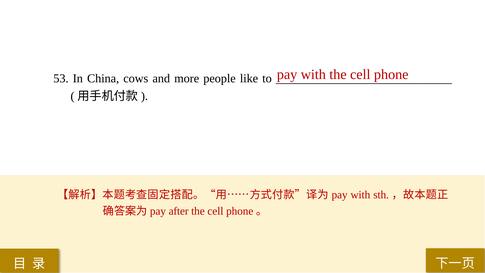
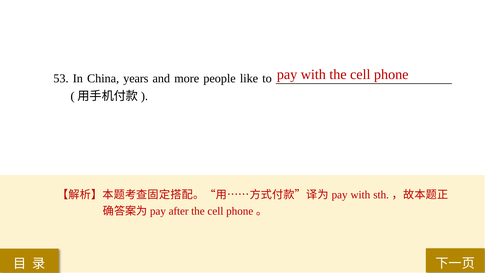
cows: cows -> years
